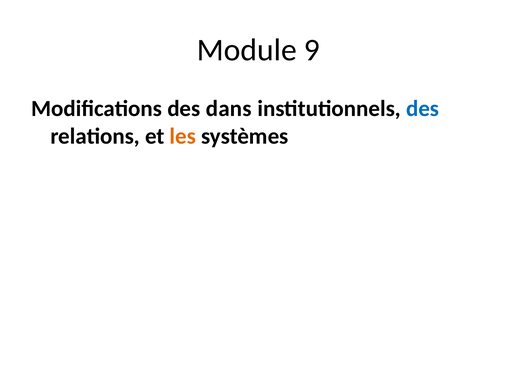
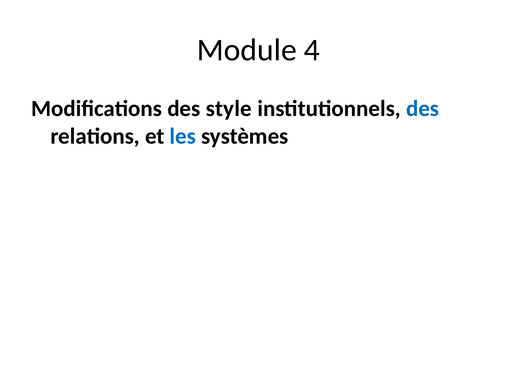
9: 9 -> 4
dans: dans -> style
les colour: orange -> blue
